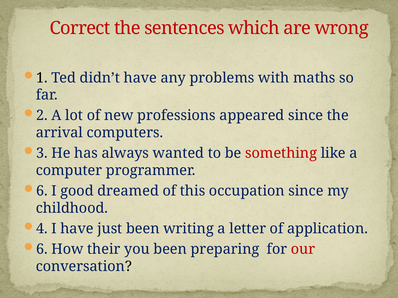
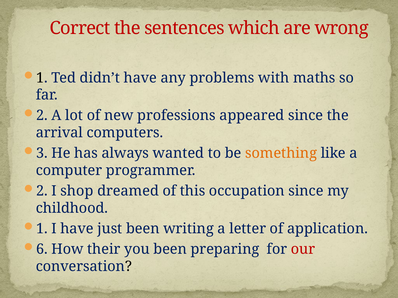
something colour: red -> orange
6 at (42, 191): 6 -> 2
good: good -> shop
4 at (42, 229): 4 -> 1
